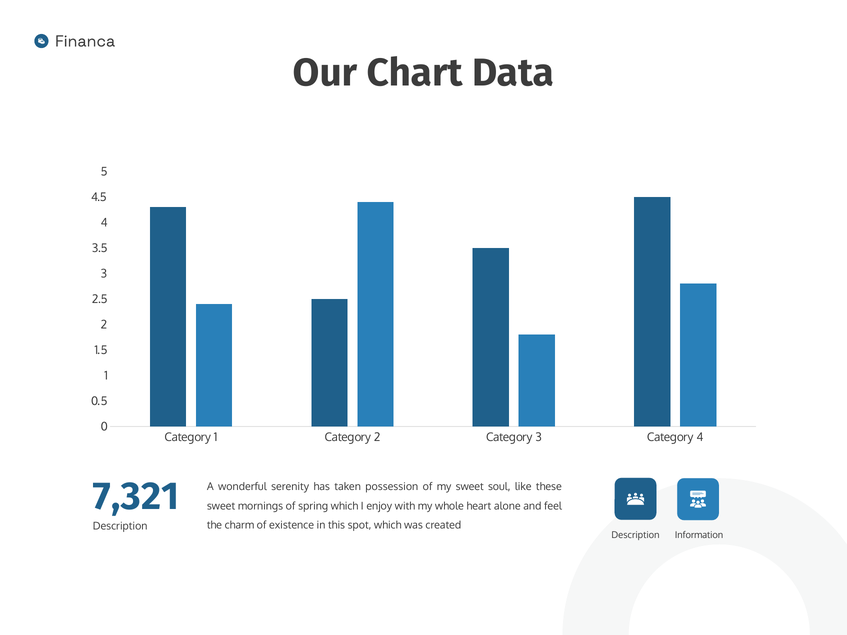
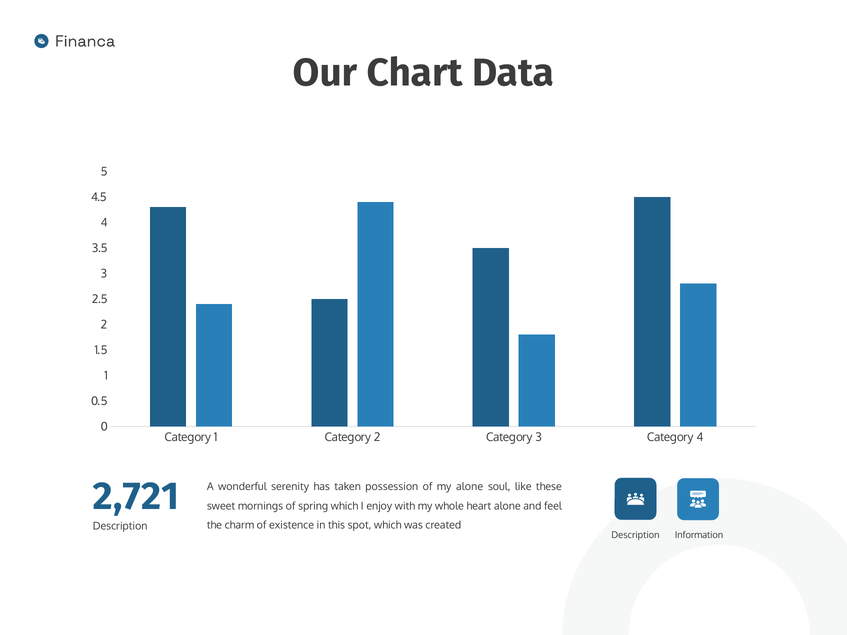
7,321: 7,321 -> 2,721
my sweet: sweet -> alone
